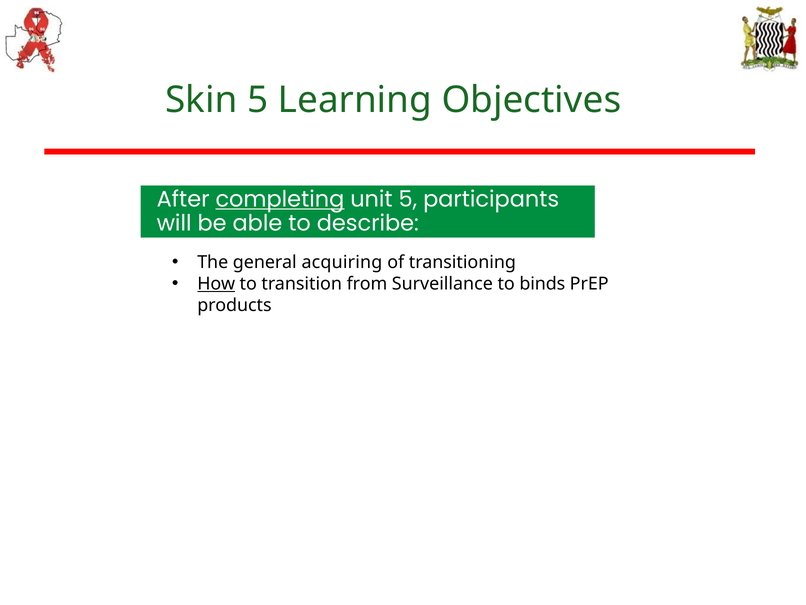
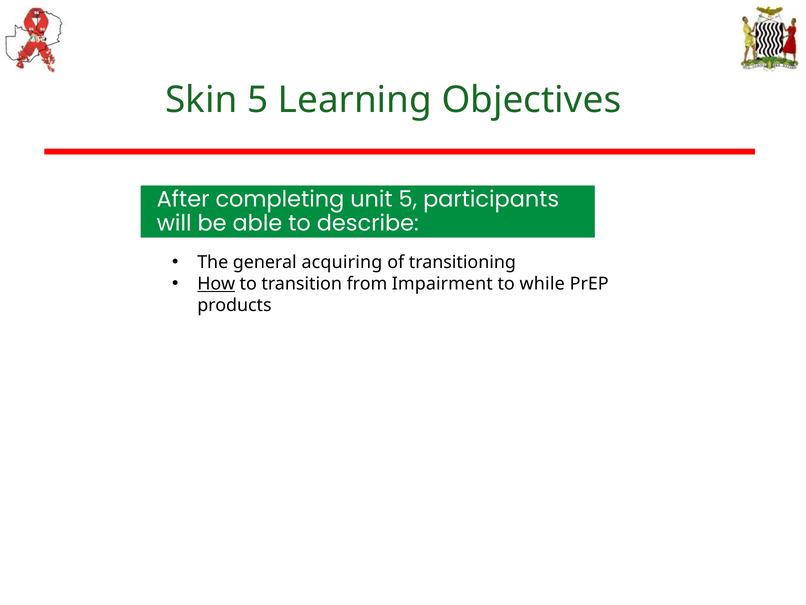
completing underline: present -> none
Surveillance: Surveillance -> Impairment
binds: binds -> while
